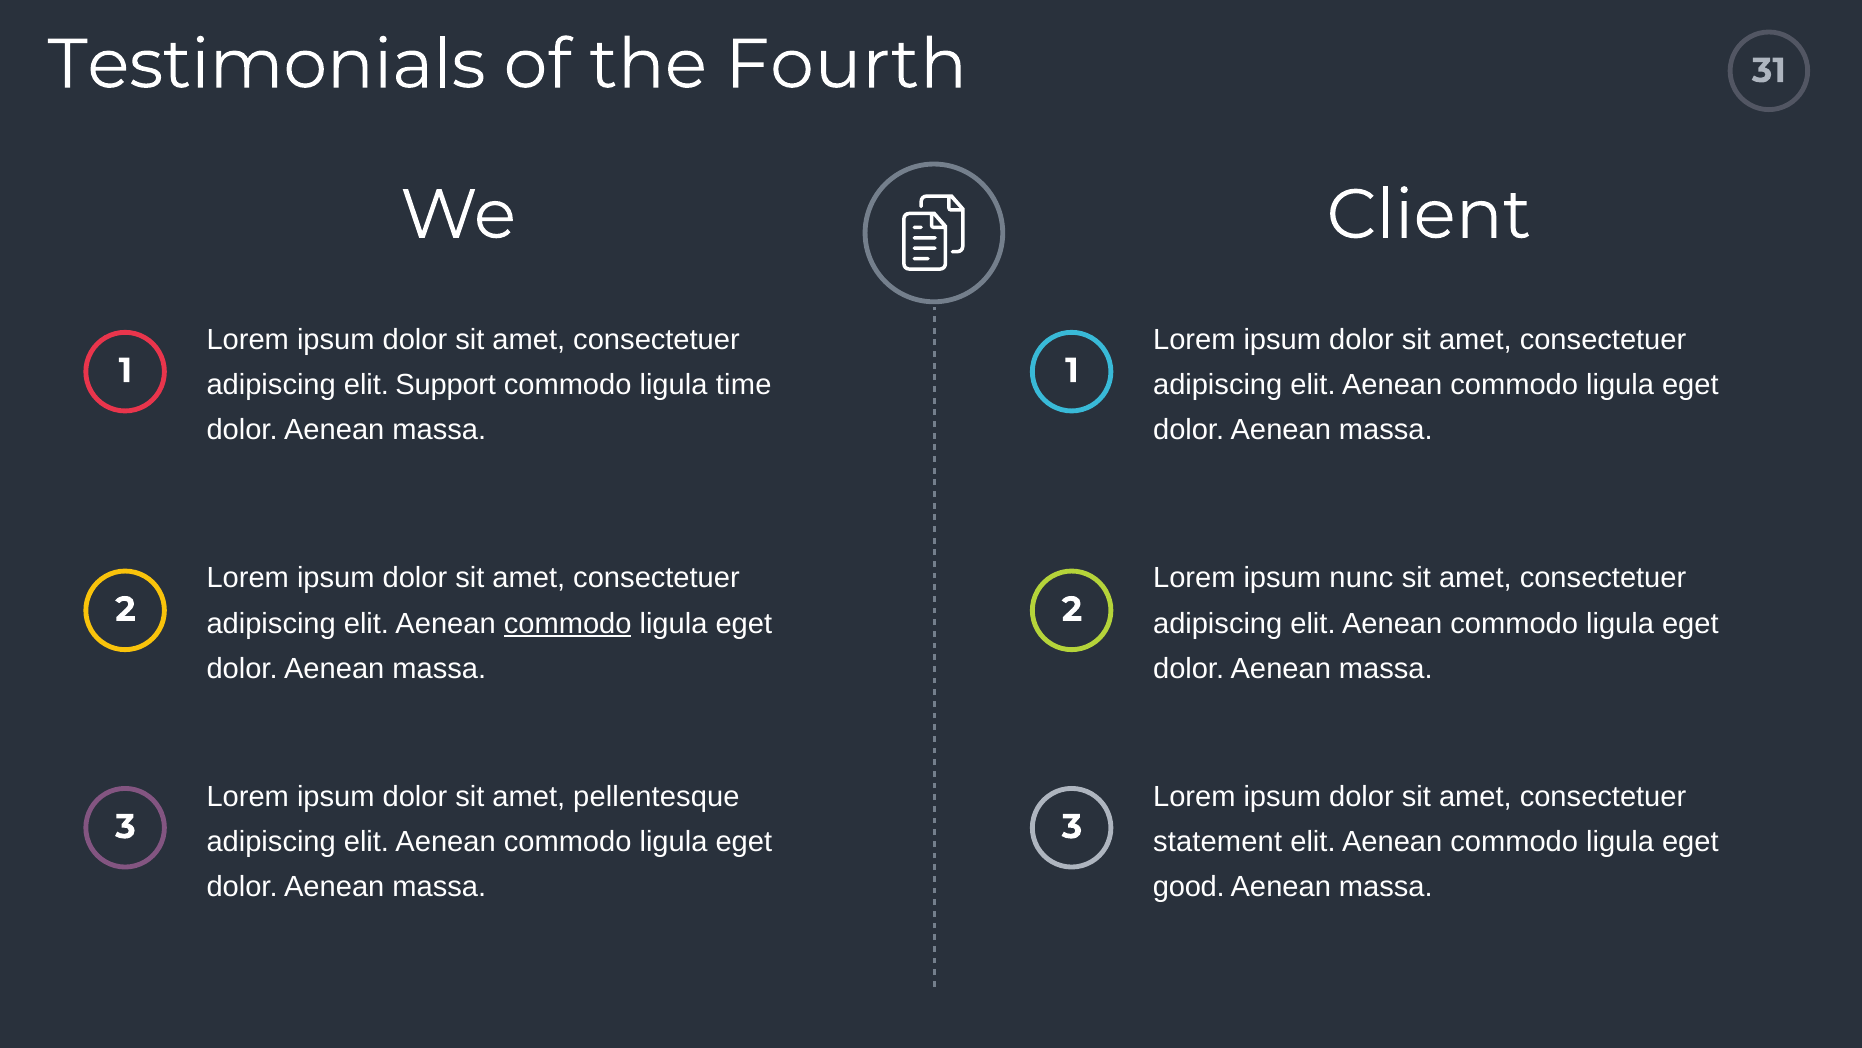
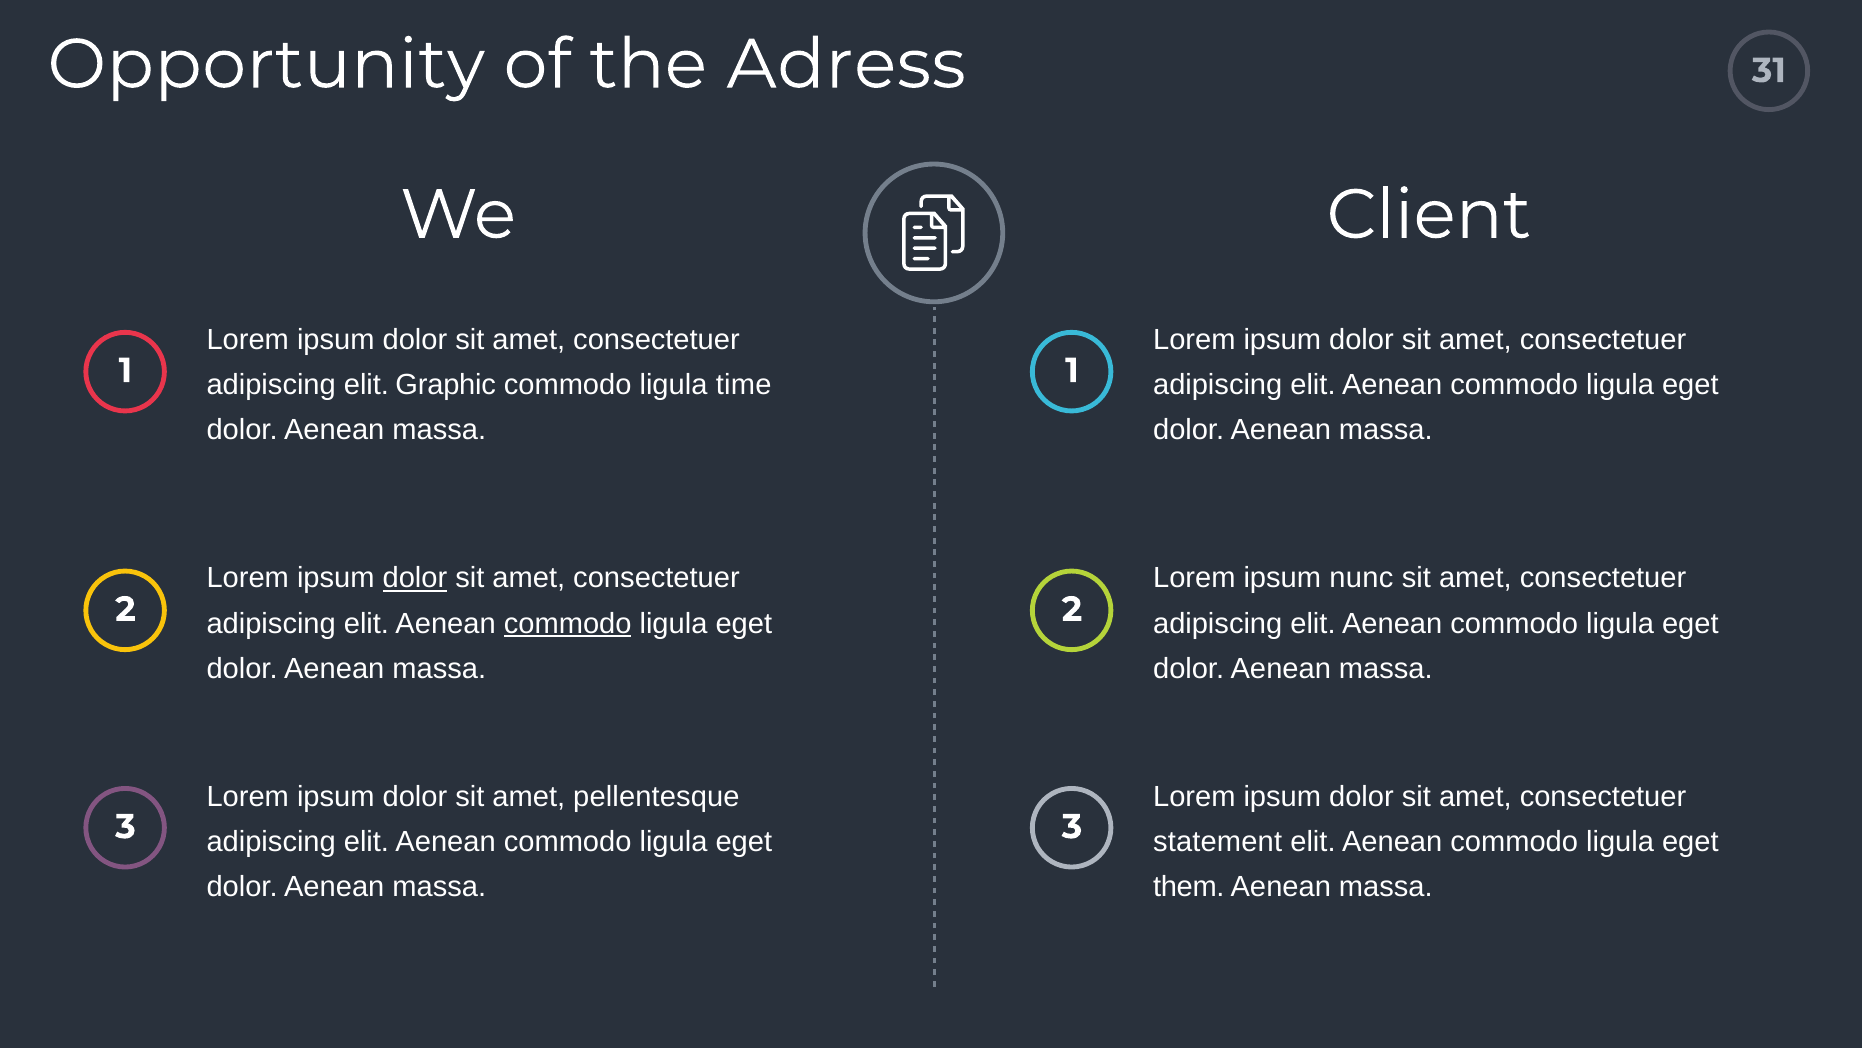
Testimonials: Testimonials -> Opportunity
Fourth: Fourth -> Adress
Support: Support -> Graphic
dolor at (415, 578) underline: none -> present
good: good -> them
